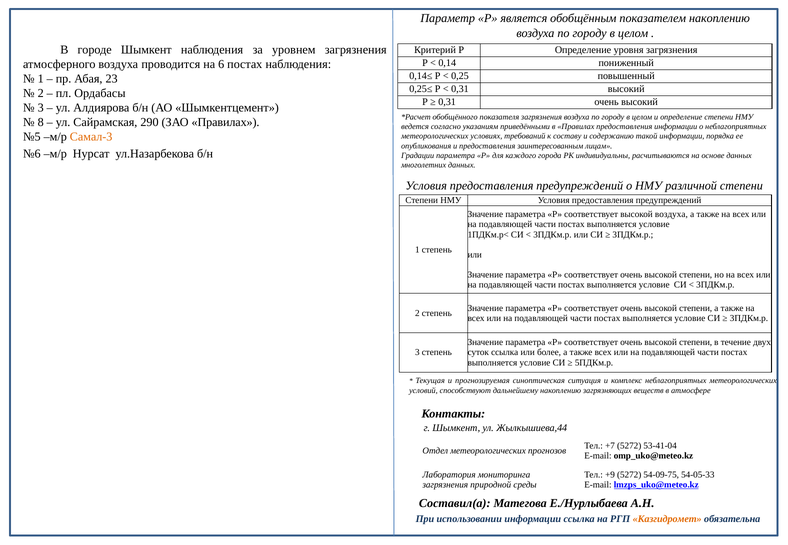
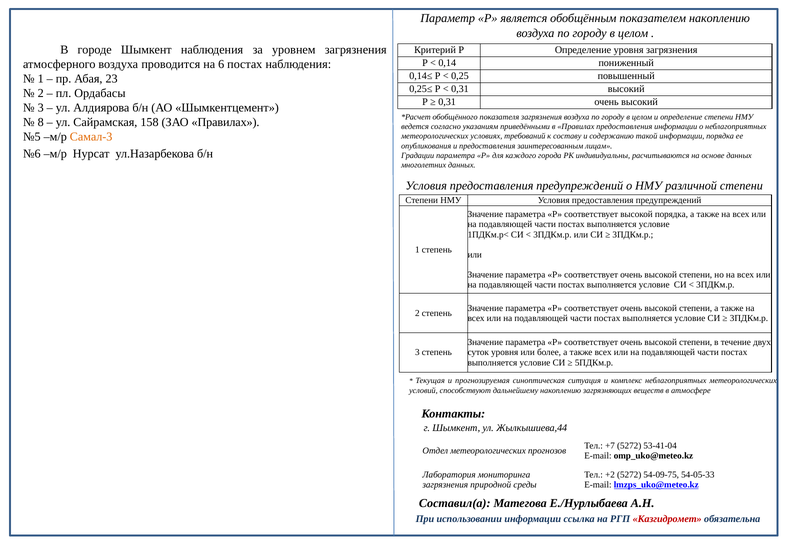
290: 290 -> 158
высокой воздуха: воздуха -> порядка
суток ссылка: ссылка -> уровня
+9: +9 -> +2
Казгидромет colour: orange -> red
